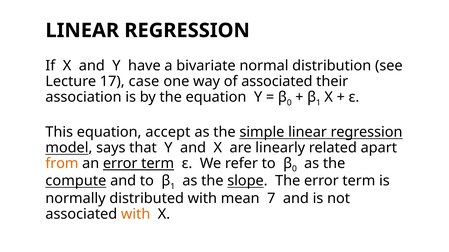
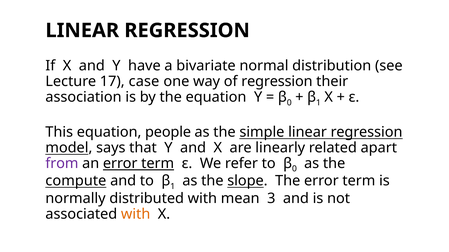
of associated: associated -> regression
accept: accept -> people
from colour: orange -> purple
7: 7 -> 3
